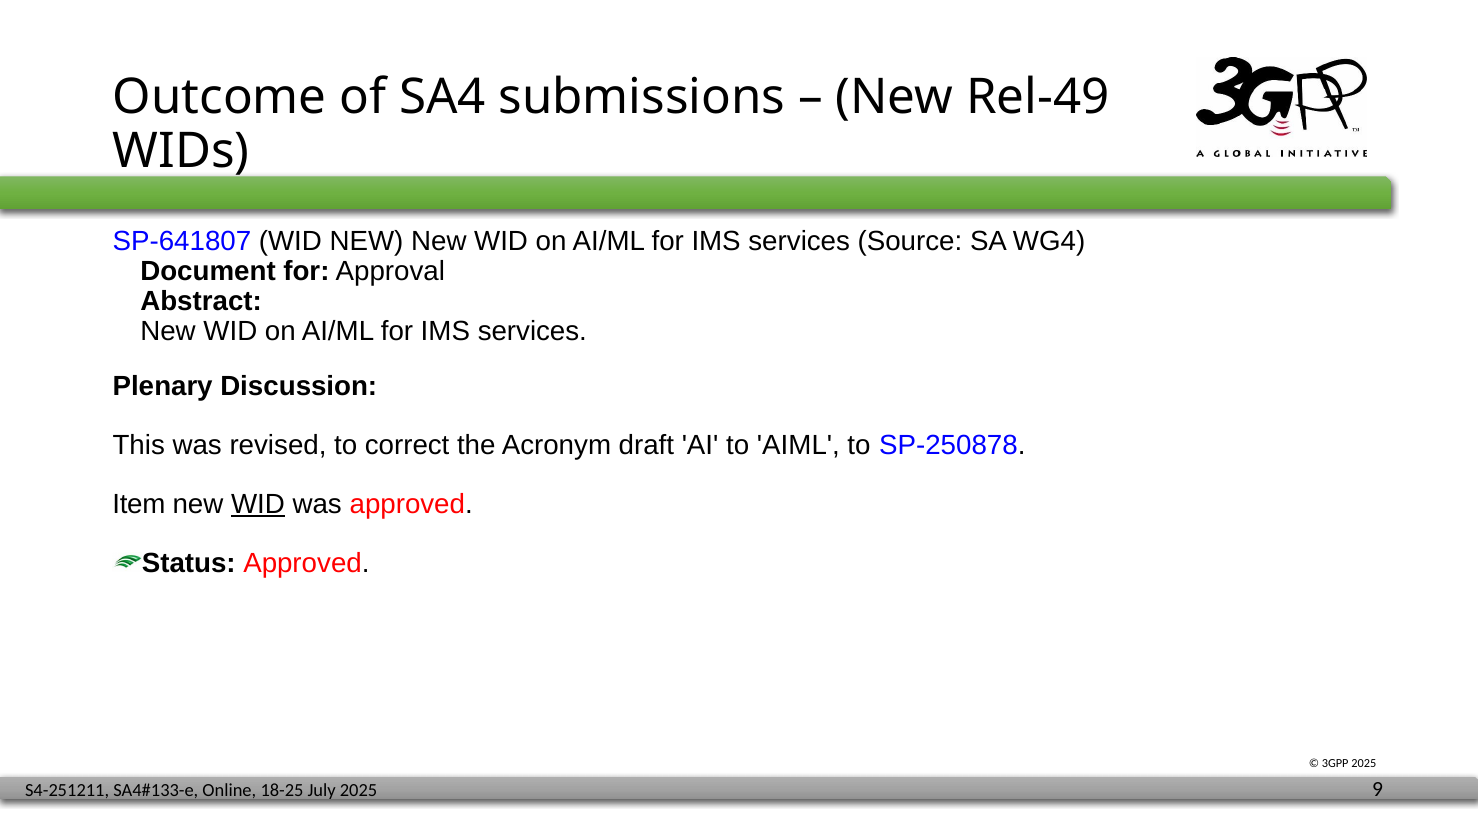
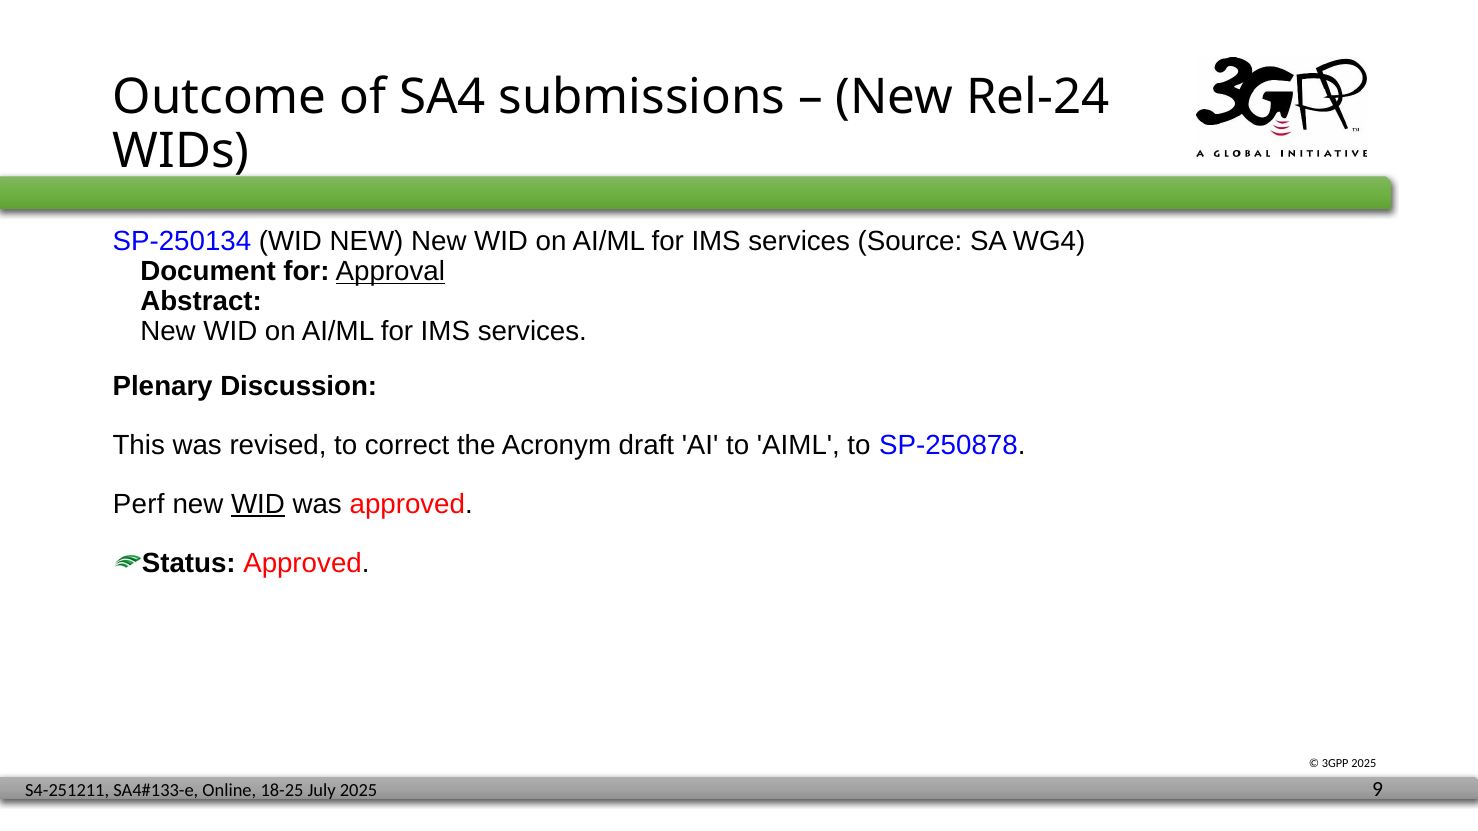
Rel-49: Rel-49 -> Rel-24
SP-641807: SP-641807 -> SP-250134
Approval underline: none -> present
Item: Item -> Perf
